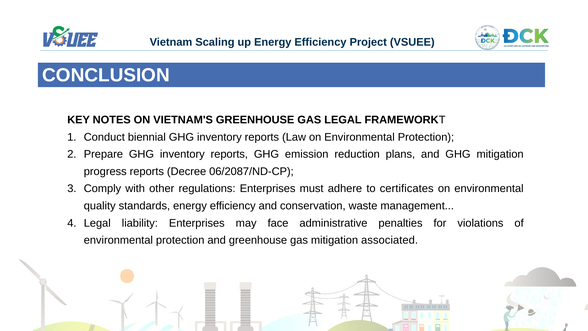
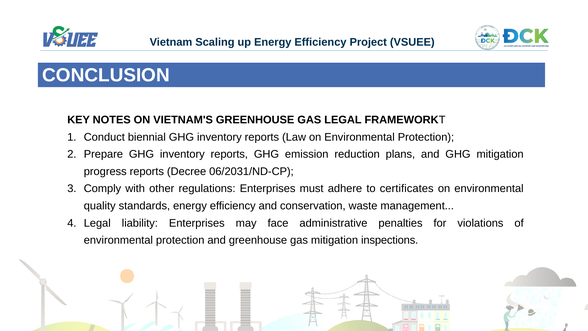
06/2087/ND-CP: 06/2087/ND-CP -> 06/2031/ND-CP
associated: associated -> inspections
